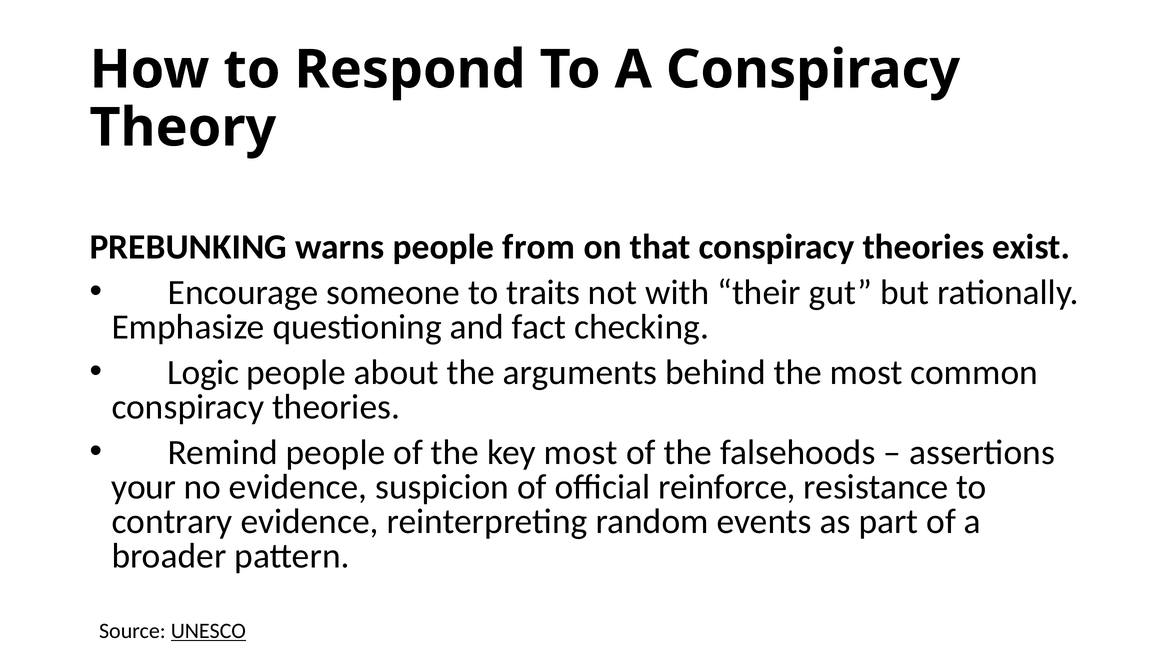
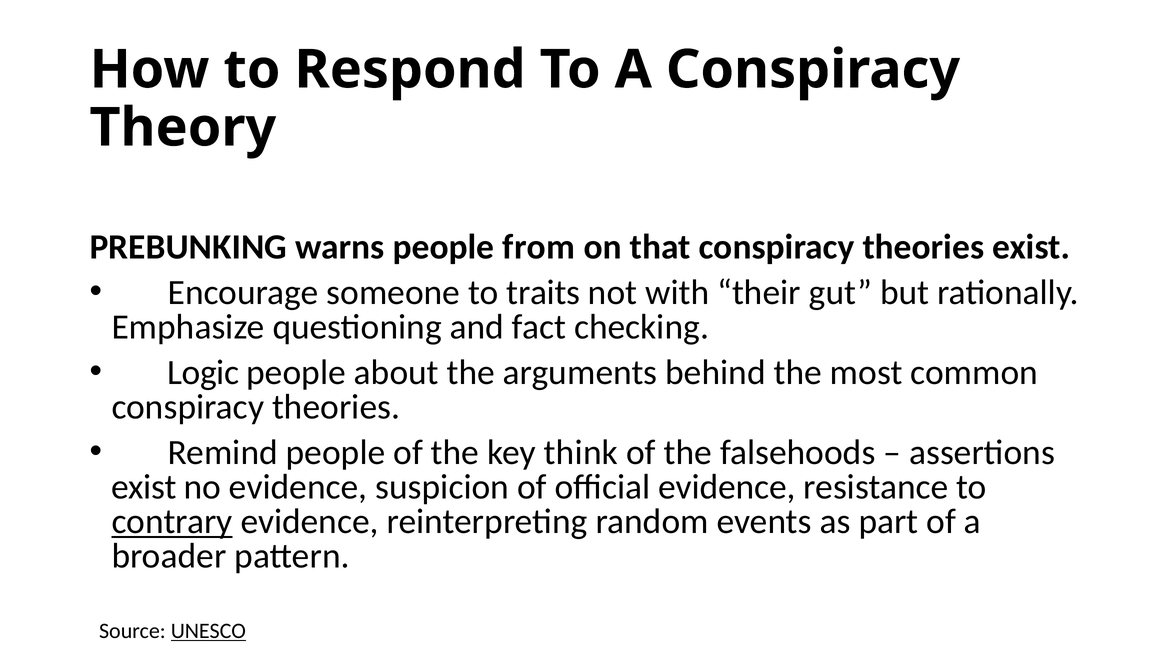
key most: most -> think
your at (144, 487): your -> exist
official reinforce: reinforce -> evidence
contrary underline: none -> present
